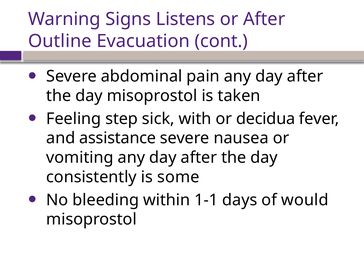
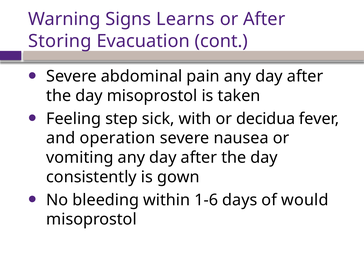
Listens: Listens -> Learns
Outline: Outline -> Storing
assistance: assistance -> operation
some: some -> gown
1-1: 1-1 -> 1-6
